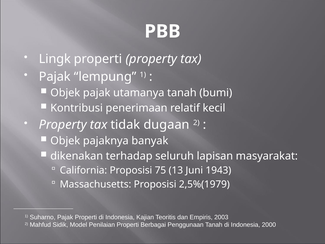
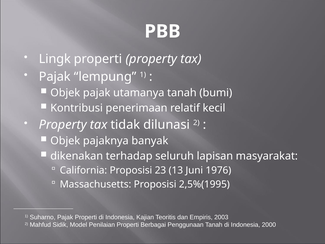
dugaan: dugaan -> dilunasi
75: 75 -> 23
1943: 1943 -> 1976
2,5%(1979: 2,5%(1979 -> 2,5%(1995
